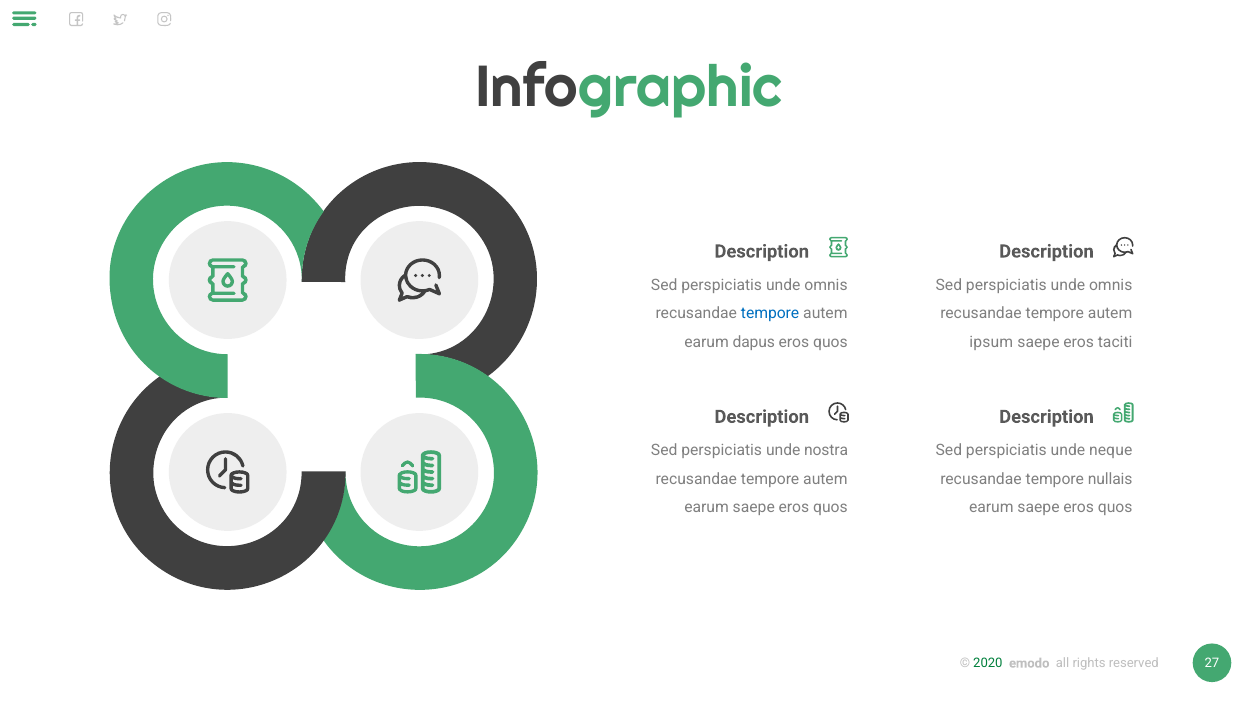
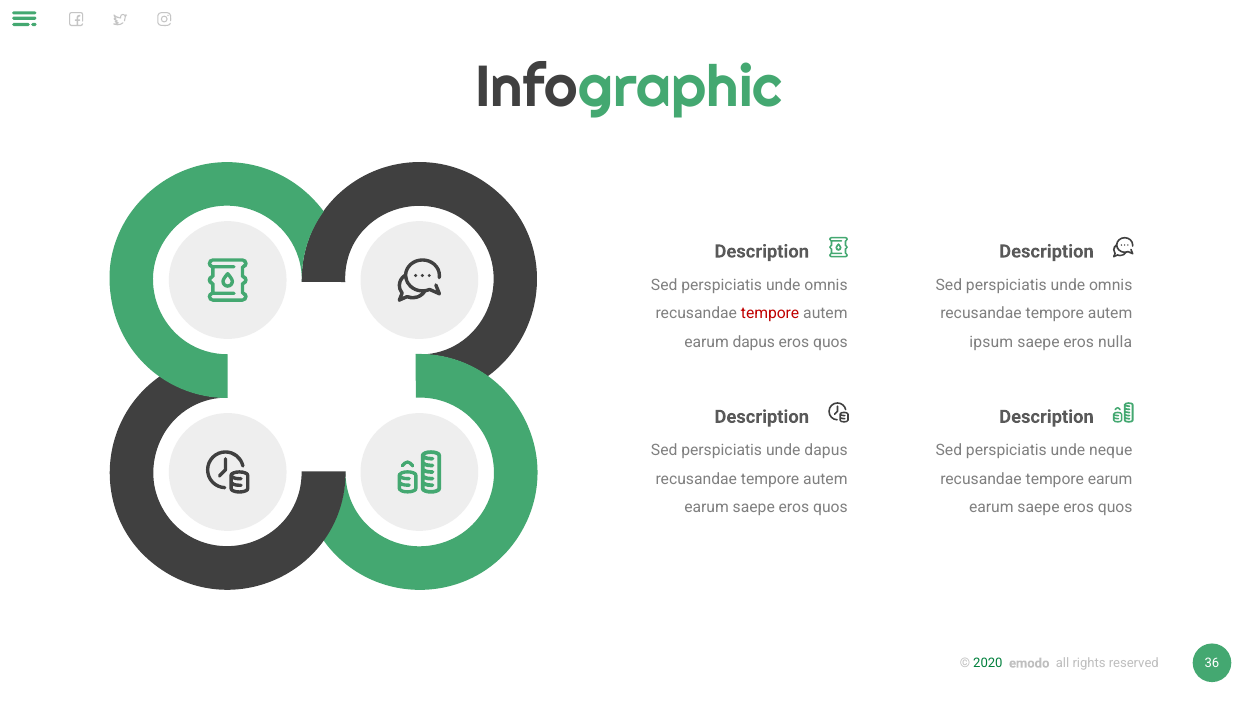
tempore at (770, 314) colour: blue -> red
taciti: taciti -> nulla
unde nostra: nostra -> dapus
tempore nullais: nullais -> earum
27: 27 -> 36
